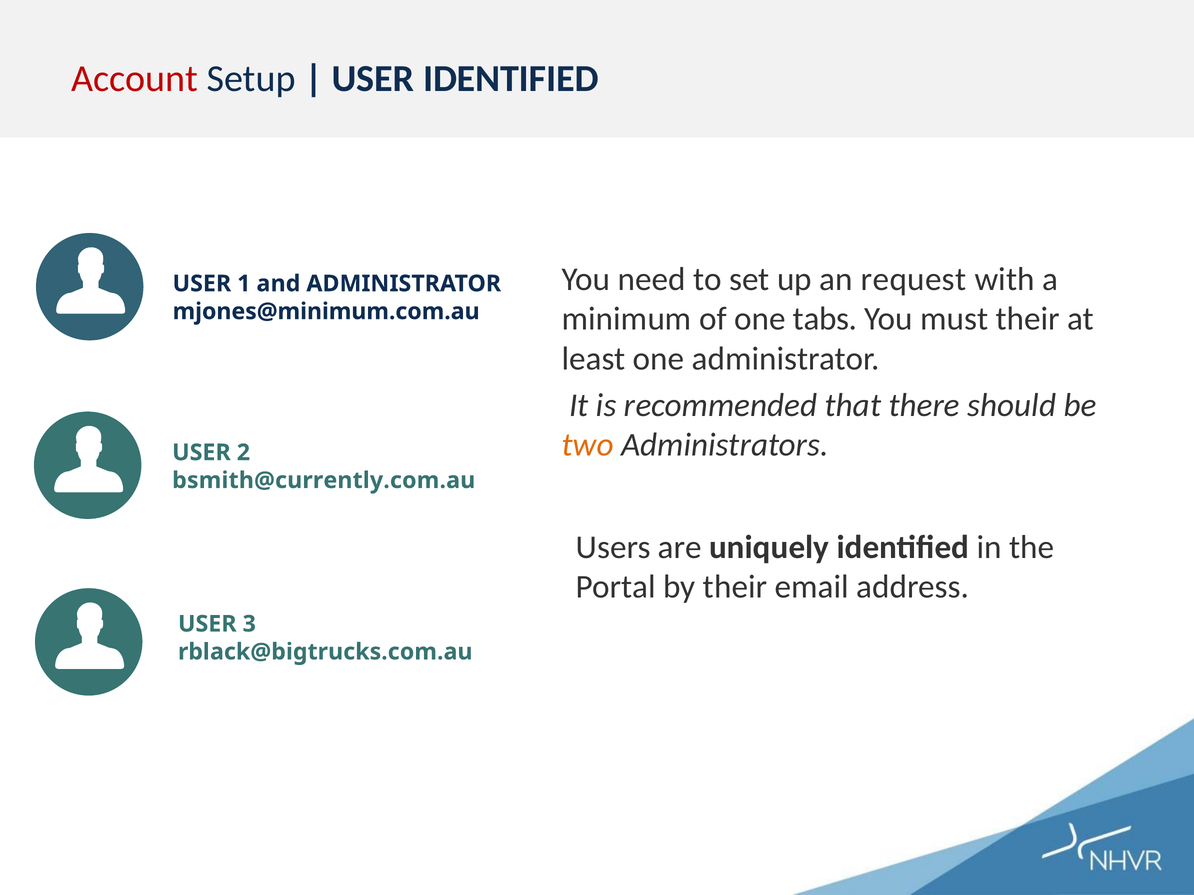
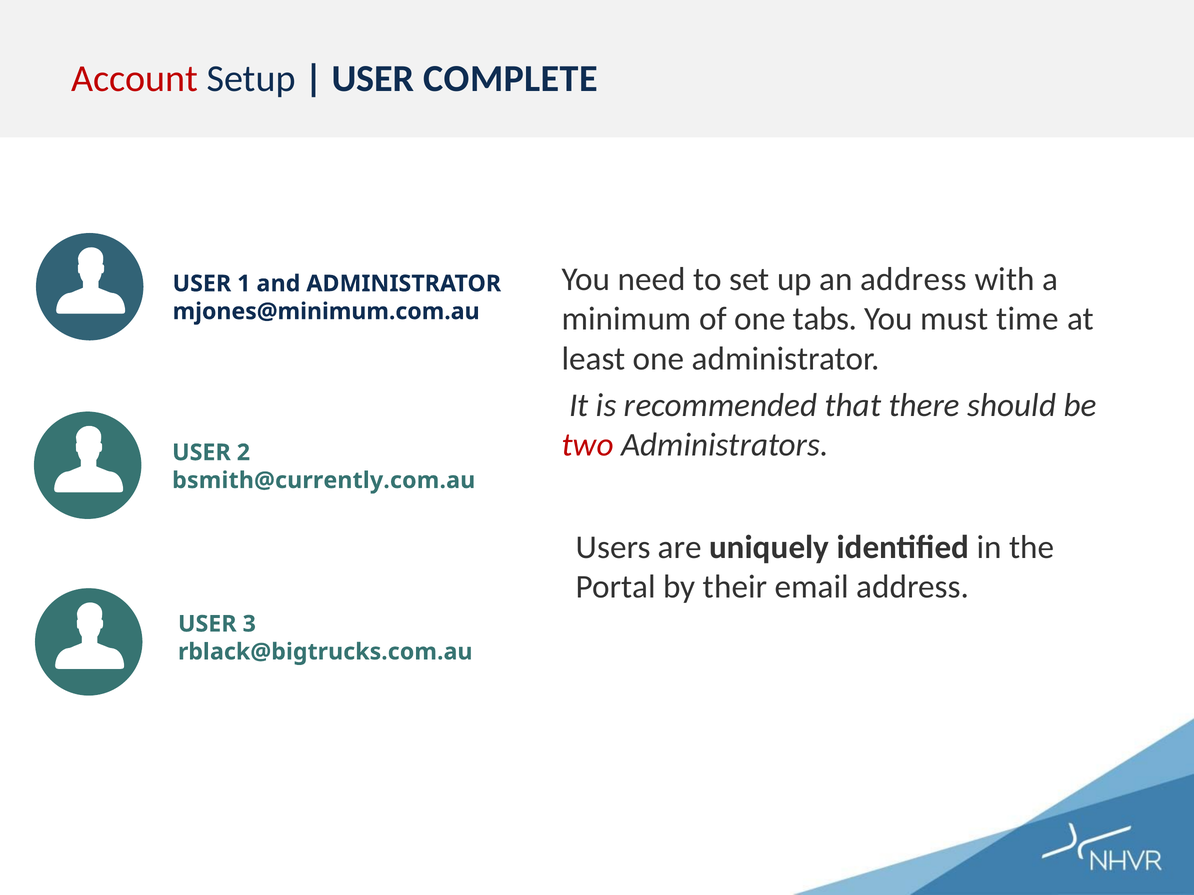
USER IDENTIFIED: IDENTIFIED -> COMPLETE
an request: request -> address
must their: their -> time
two colour: orange -> red
